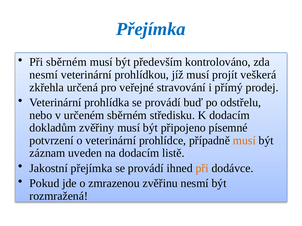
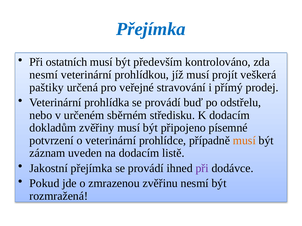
Při sběrném: sběrném -> ostatních
zkřehla: zkřehla -> paštiky
při at (202, 169) colour: orange -> purple
